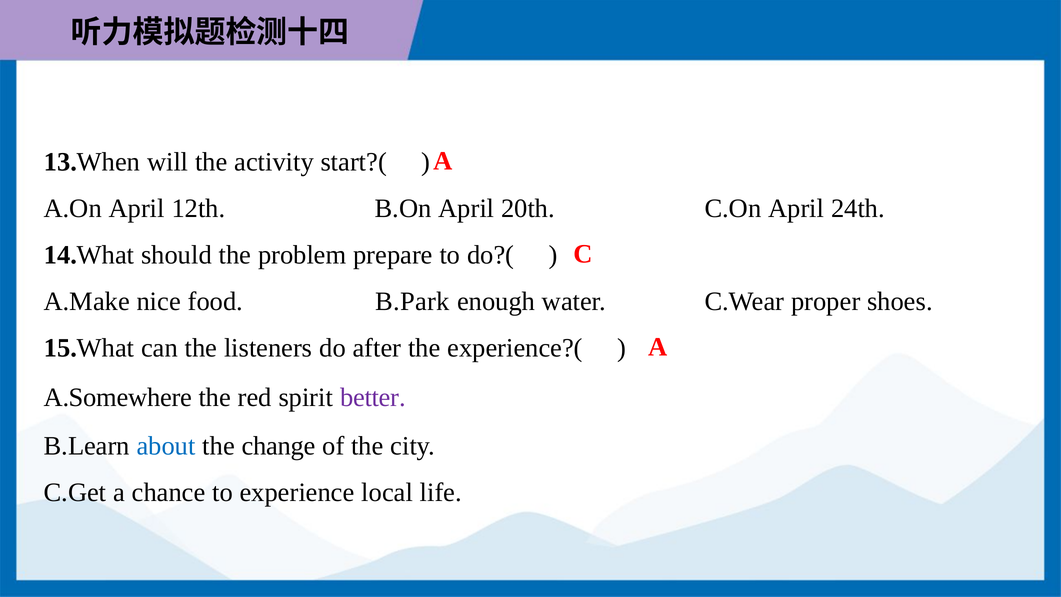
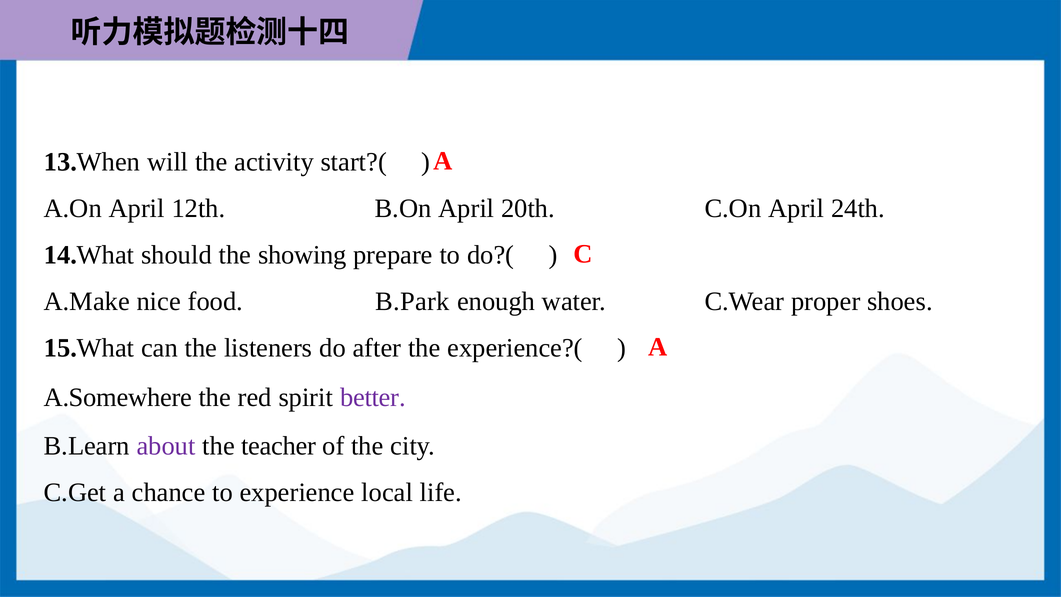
problem: problem -> showing
about colour: blue -> purple
change: change -> teacher
